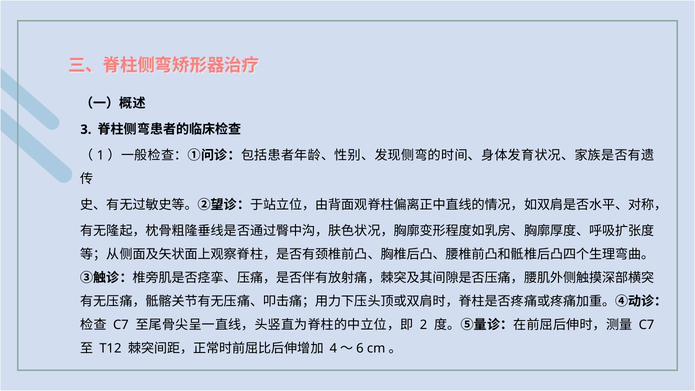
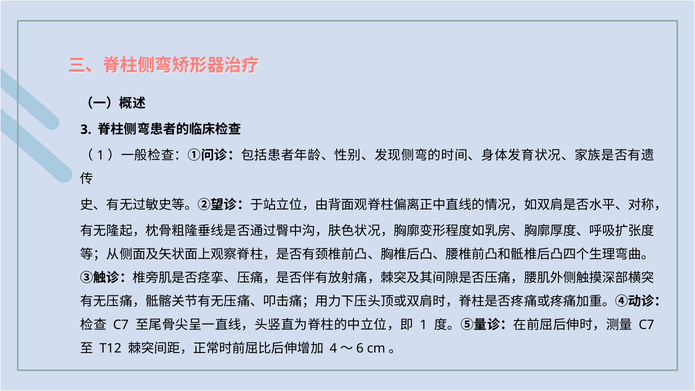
2 at (423, 325): 2 -> 1
